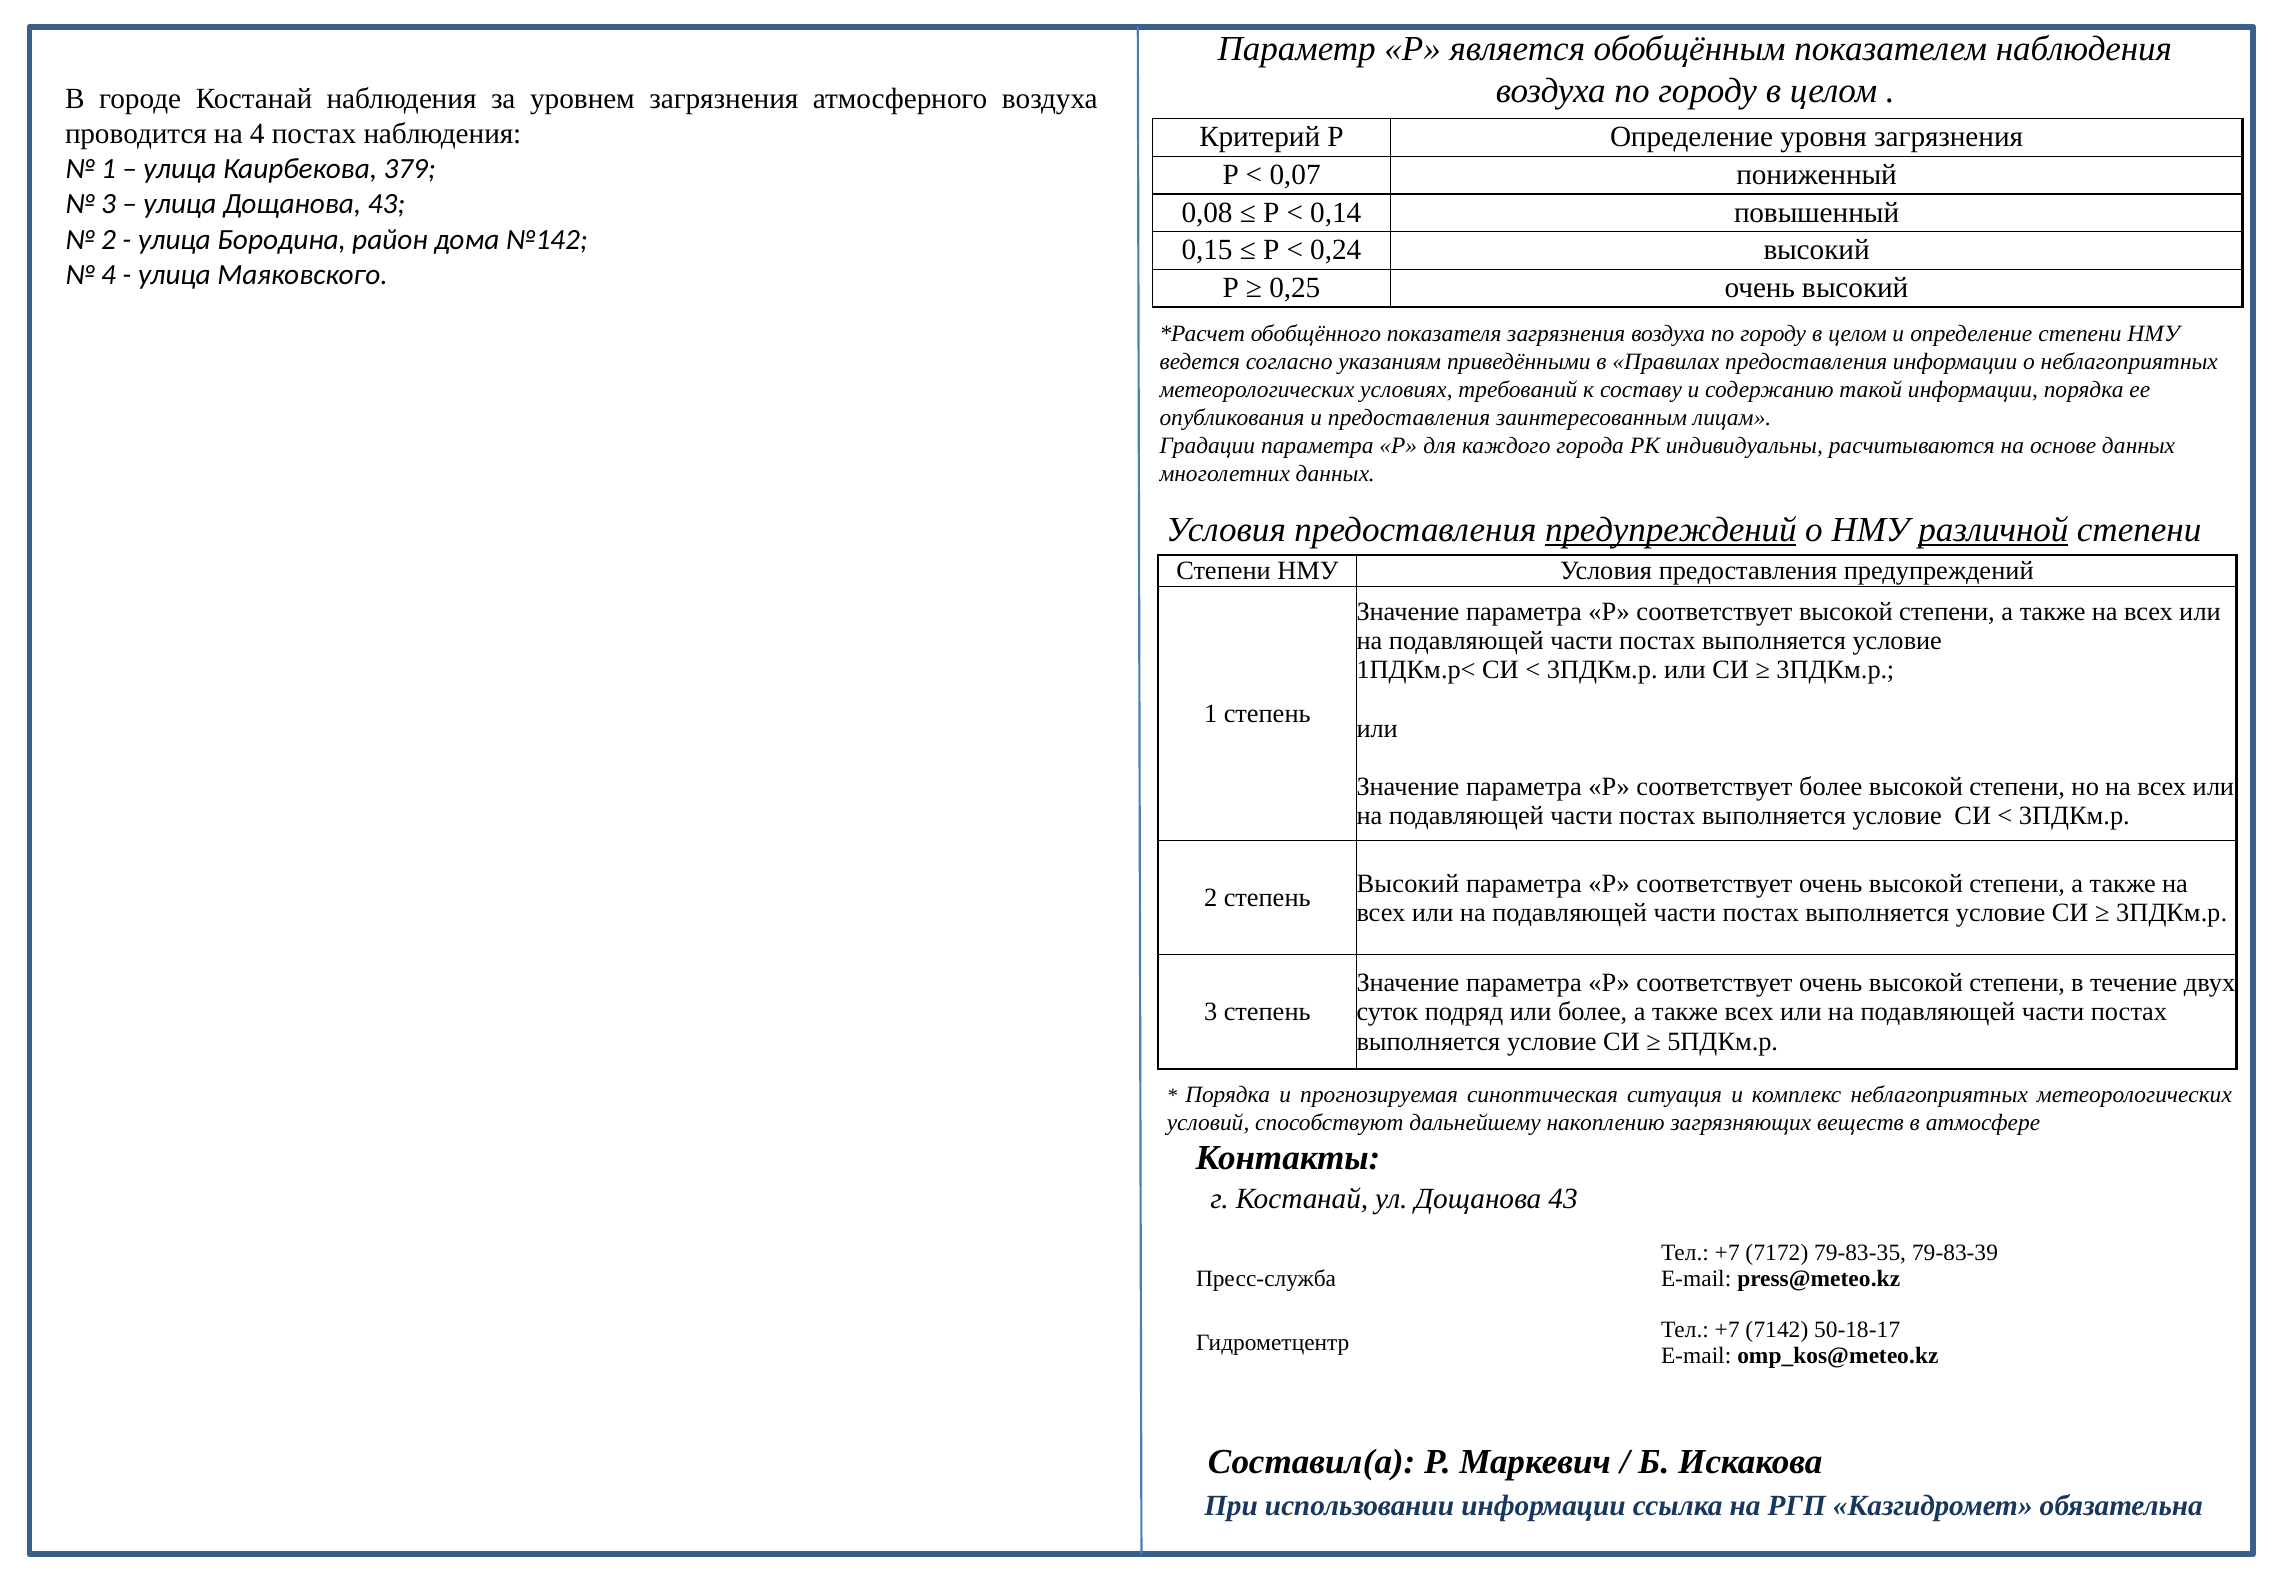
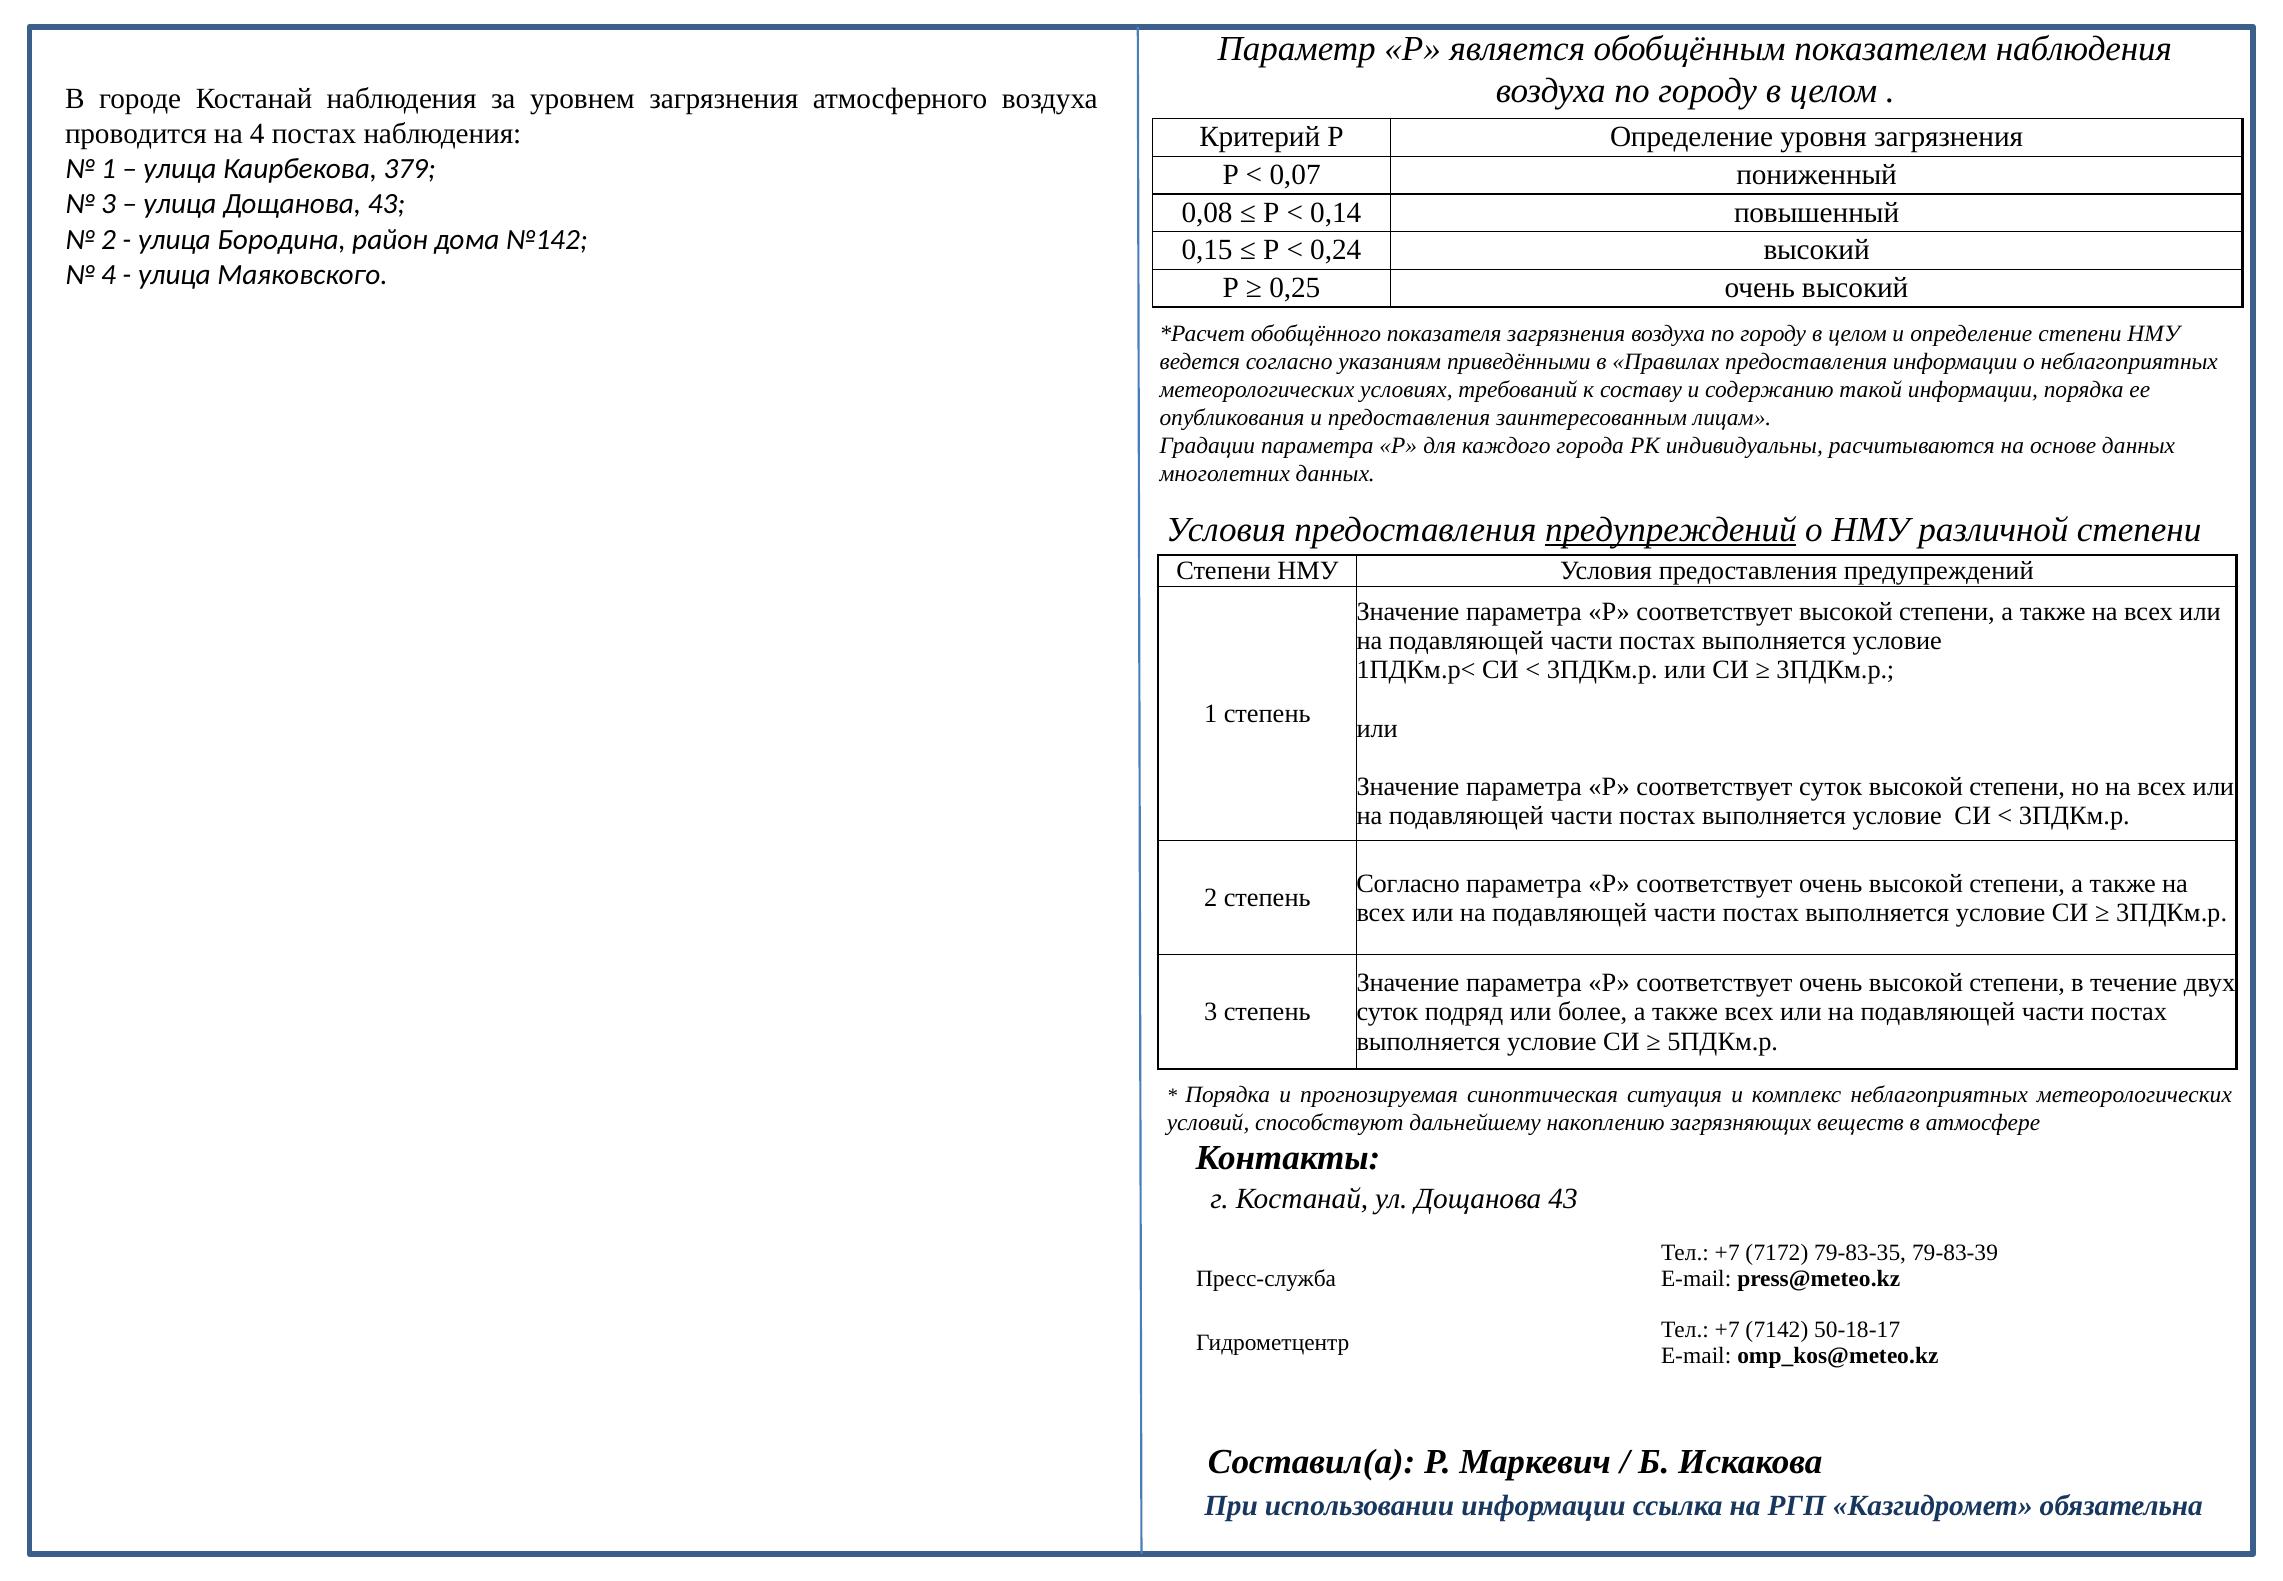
различной underline: present -> none
соответствует более: более -> суток
Высокий at (1408, 883): Высокий -> Согласно
